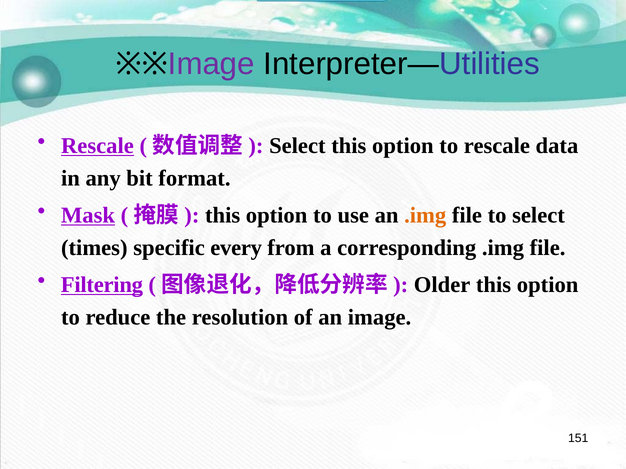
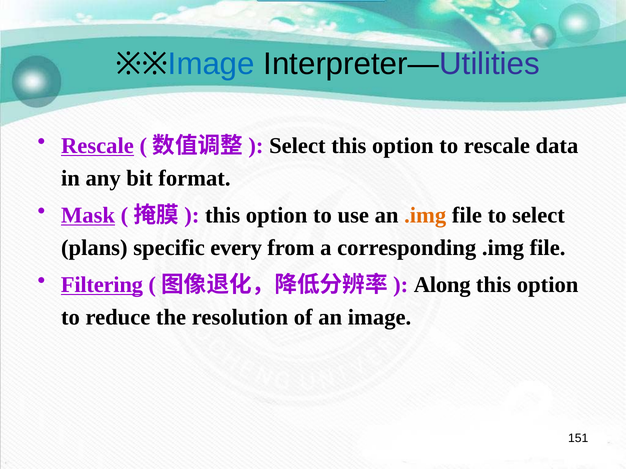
Image at (211, 64) colour: purple -> blue
times: times -> plans
Older: Older -> Along
